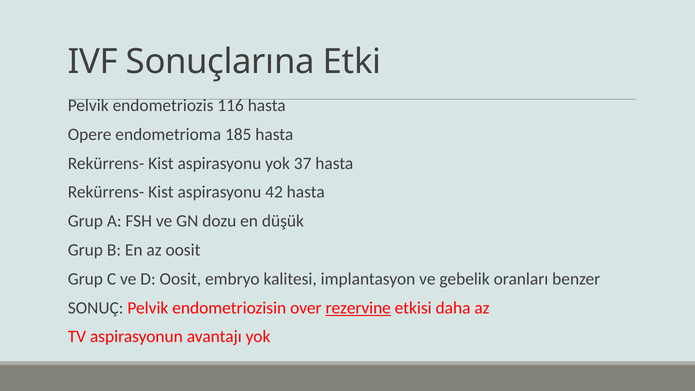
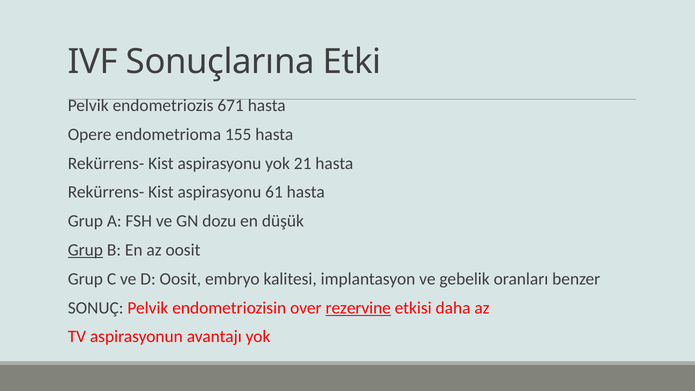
116: 116 -> 671
185: 185 -> 155
37: 37 -> 21
42: 42 -> 61
Grup at (85, 250) underline: none -> present
